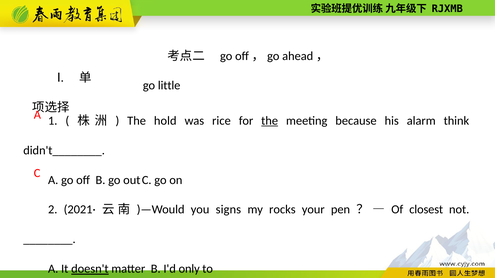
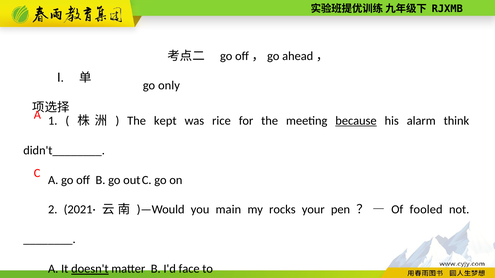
little: little -> only
hold: hold -> kept
the at (270, 121) underline: present -> none
because underline: none -> present
signs: signs -> main
closest: closest -> fooled
only: only -> face
